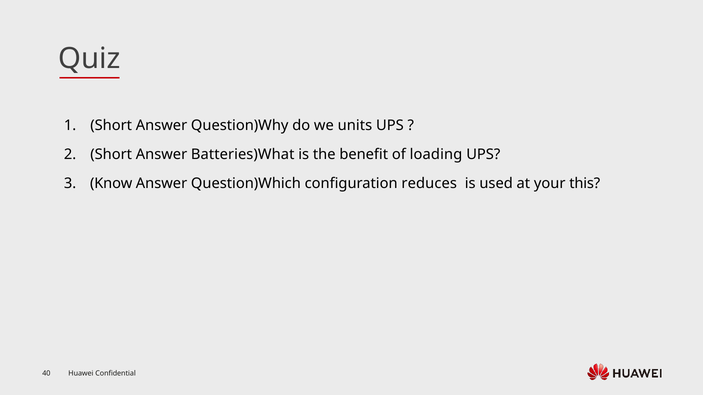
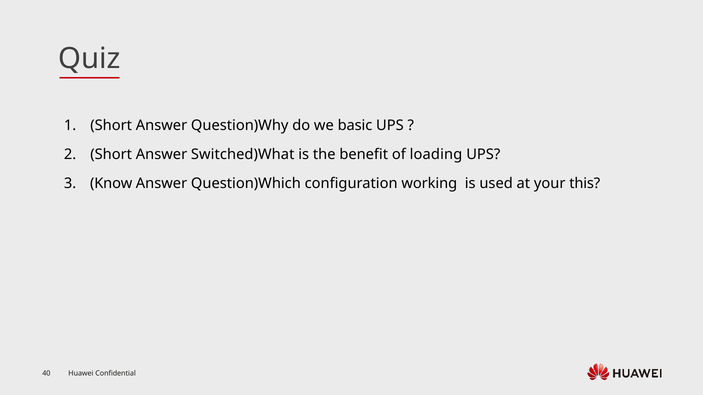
units: units -> basic
Batteries)What: Batteries)What -> Switched)What
reduces: reduces -> working
